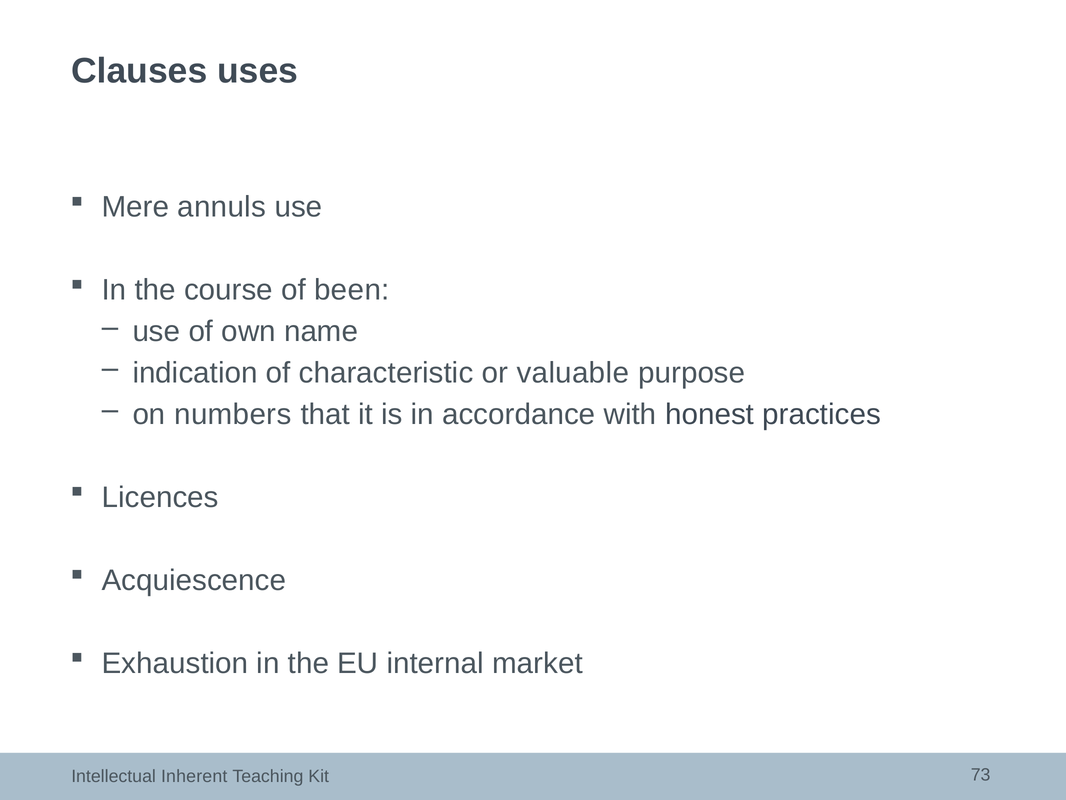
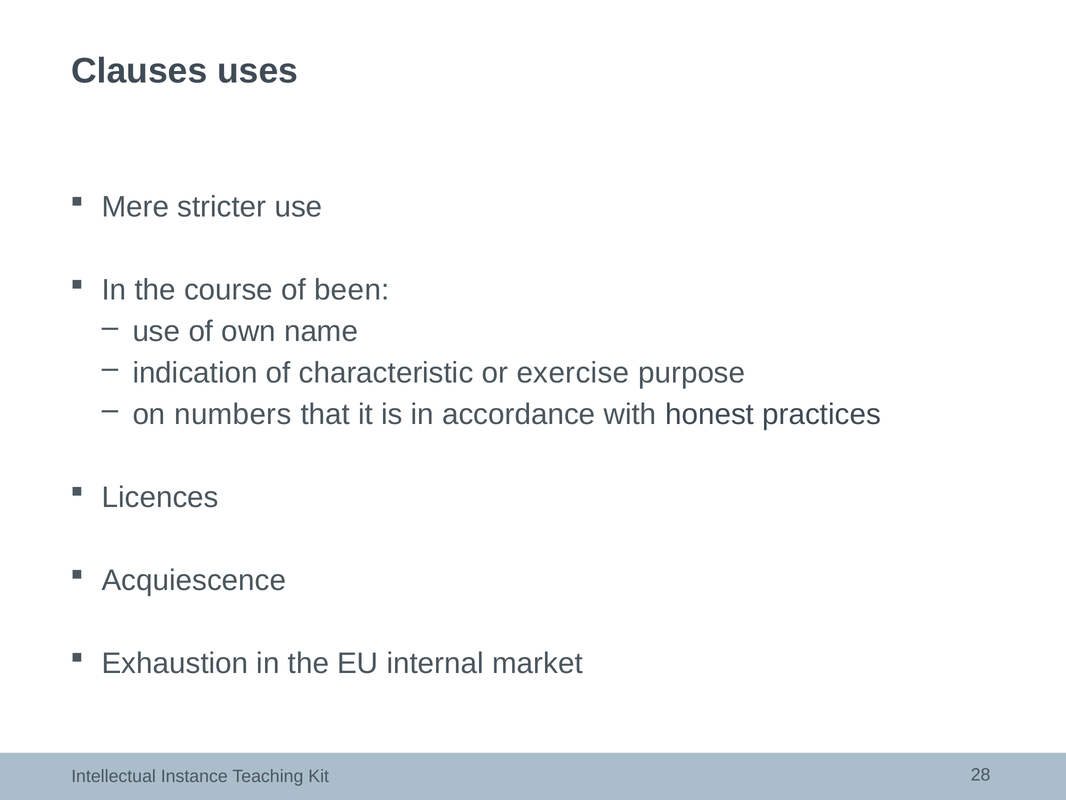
annuls: annuls -> stricter
valuable: valuable -> exercise
Inherent: Inherent -> Instance
73: 73 -> 28
